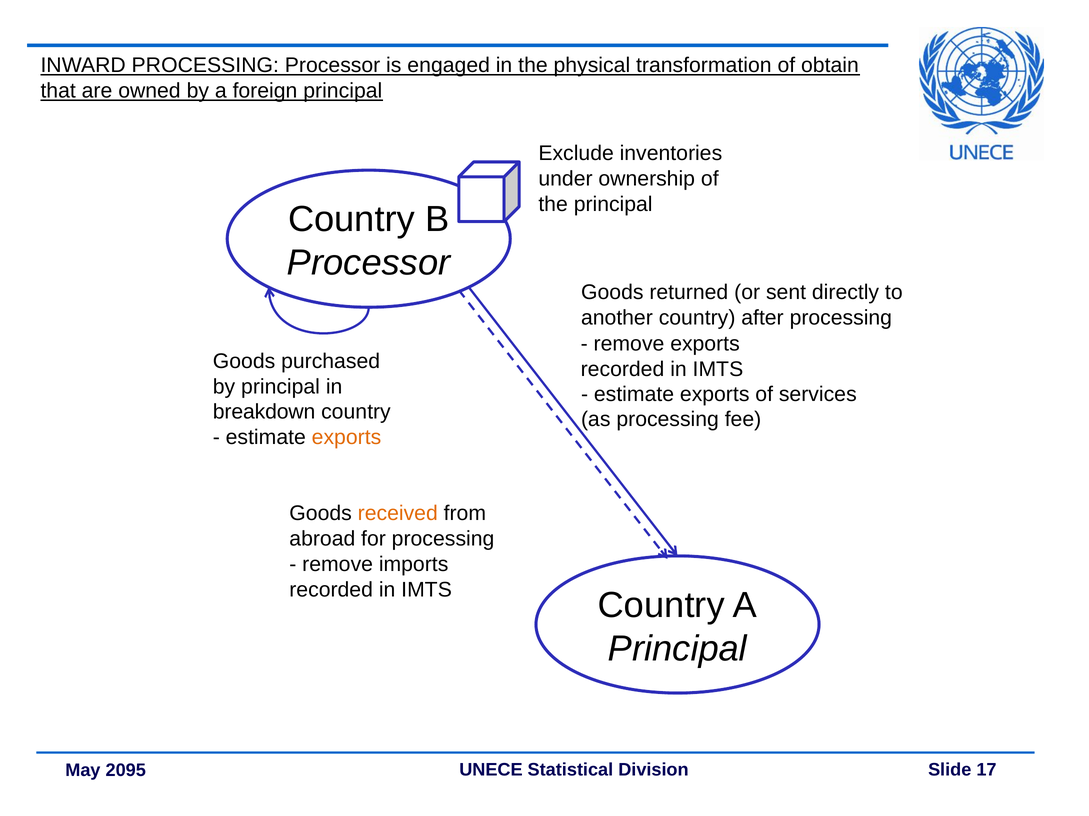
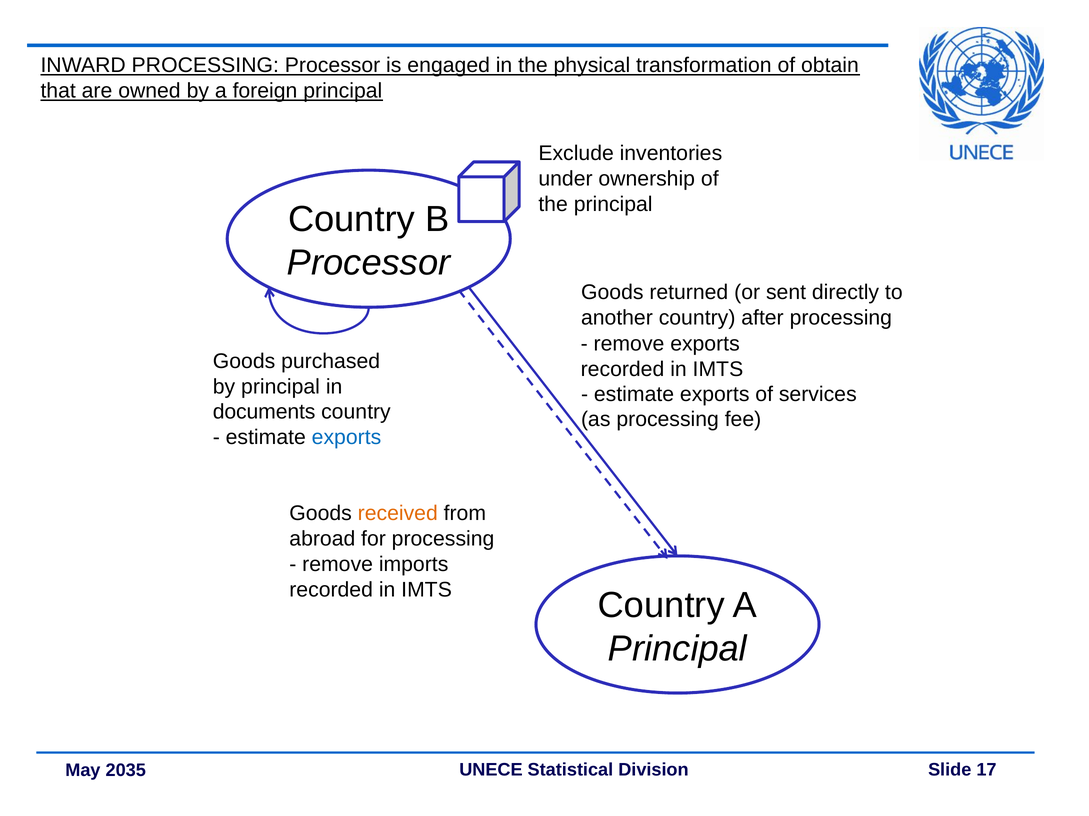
breakdown: breakdown -> documents
exports at (346, 438) colour: orange -> blue
2095: 2095 -> 2035
